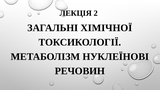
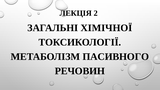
НУКЛЕЇНОВІ: НУКЛЕЇНОВІ -> ПАСИВНОГО
